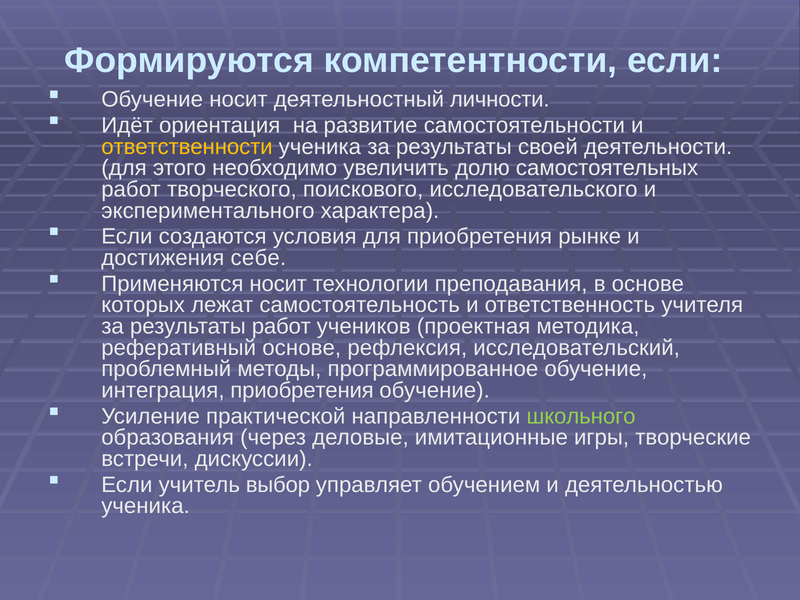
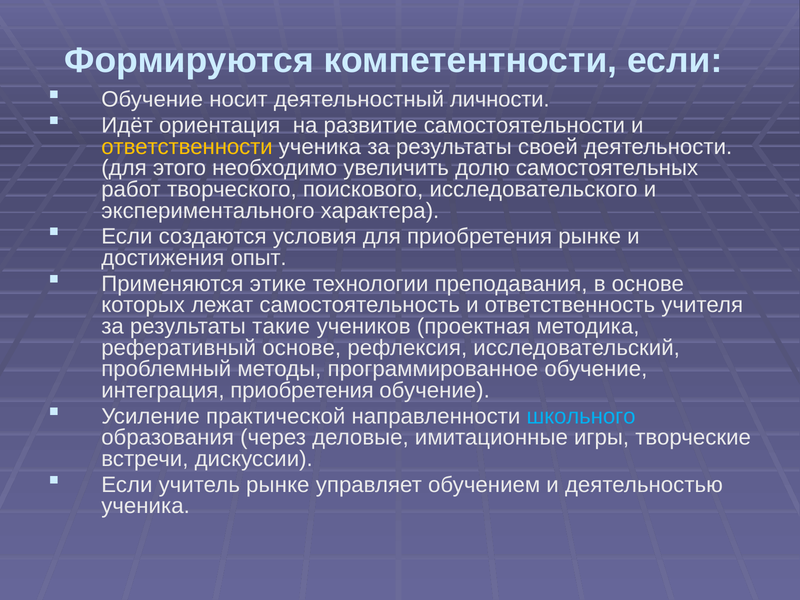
себе: себе -> опыт
Применяются носит: носит -> этике
результаты работ: работ -> такие
школьного colour: light green -> light blue
учитель выбор: выбор -> рынке
